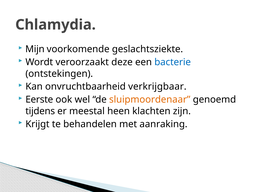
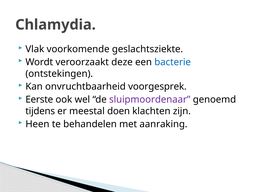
Mijn: Mijn -> Vlak
verkrijgbaar: verkrijgbaar -> voorgesprek
sluipmoordenaar colour: orange -> purple
heen: heen -> doen
Krijgt: Krijgt -> Heen
